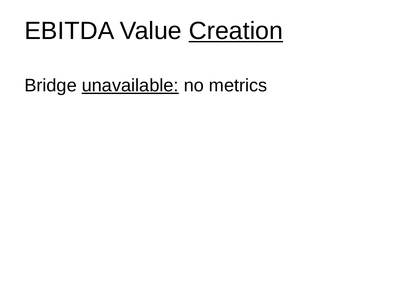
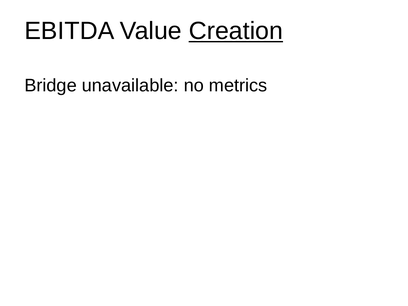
unavailable underline: present -> none
